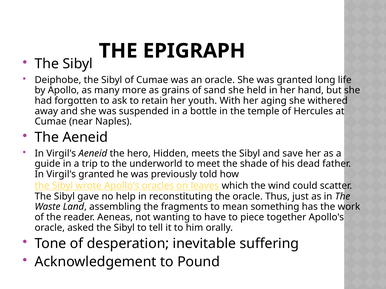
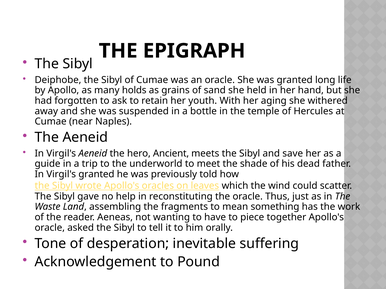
more: more -> holds
Hidden: Hidden -> Ancient
